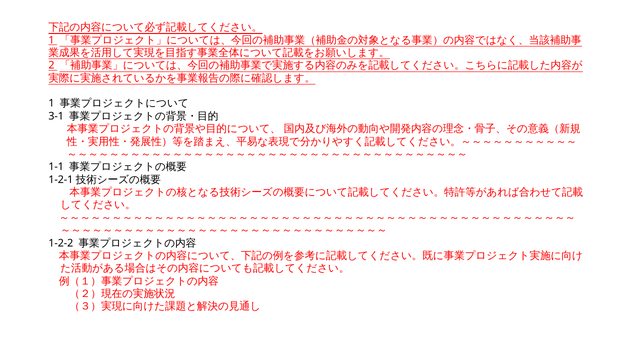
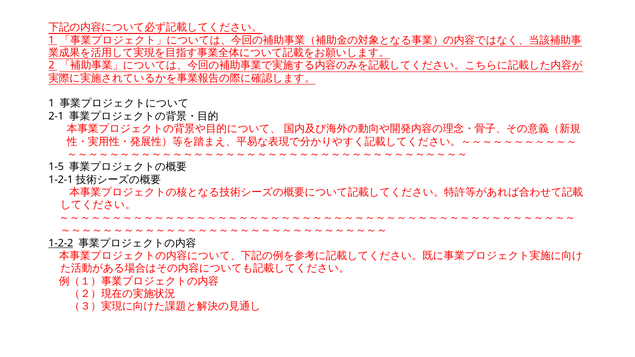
3-1: 3-1 -> 2-1
1-1: 1-1 -> 1-5
1-2-2 underline: none -> present
